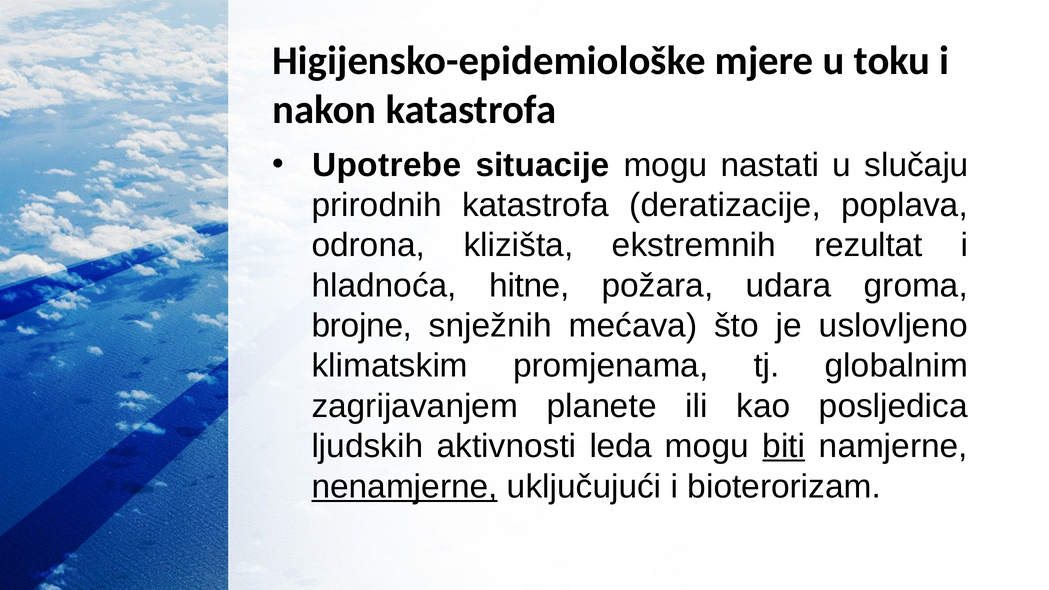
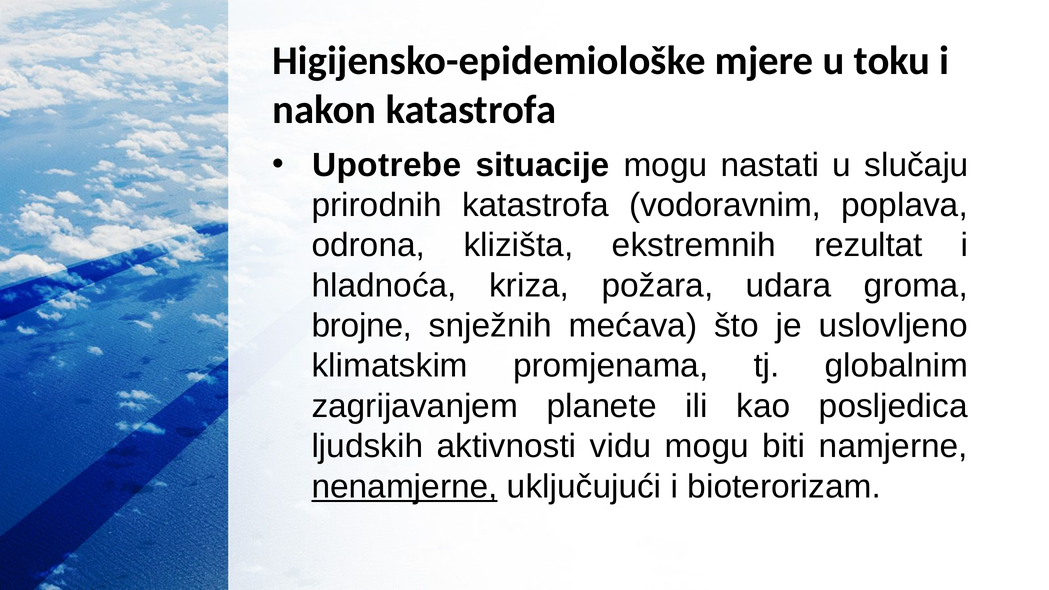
deratizacije: deratizacije -> vodoravnim
hitne: hitne -> kriza
leda: leda -> vidu
biti underline: present -> none
